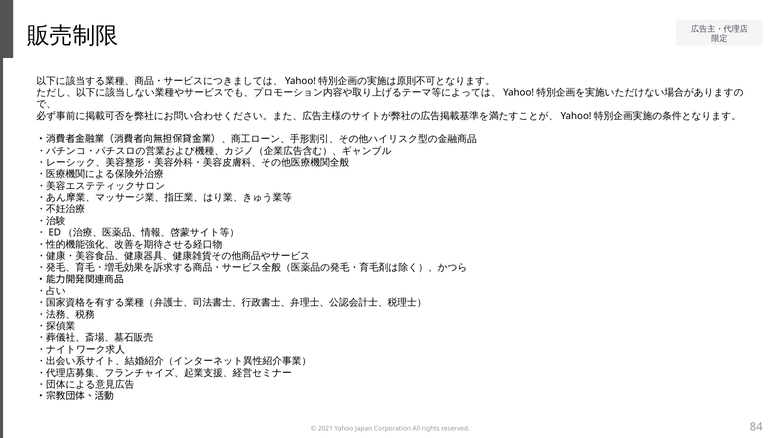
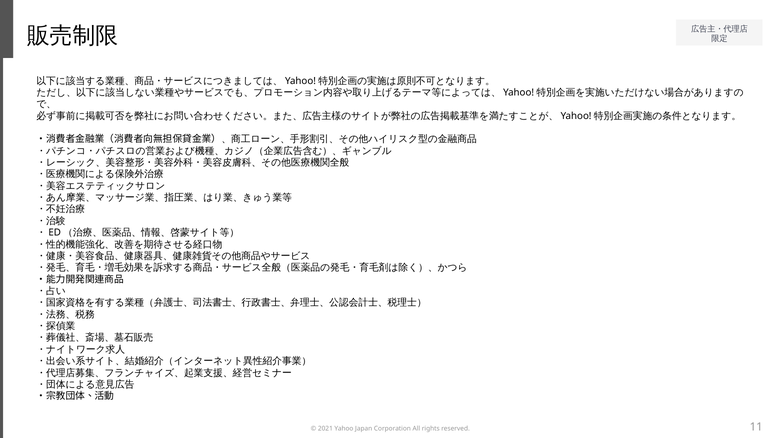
84: 84 -> 11
